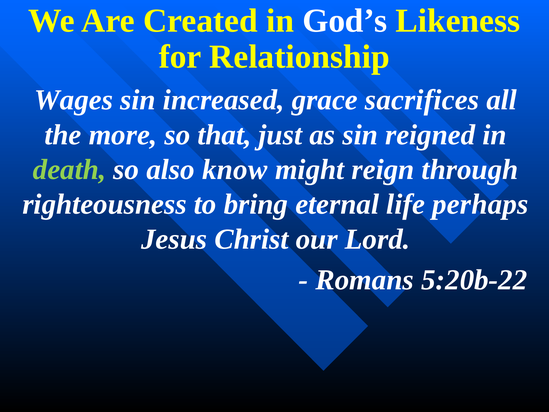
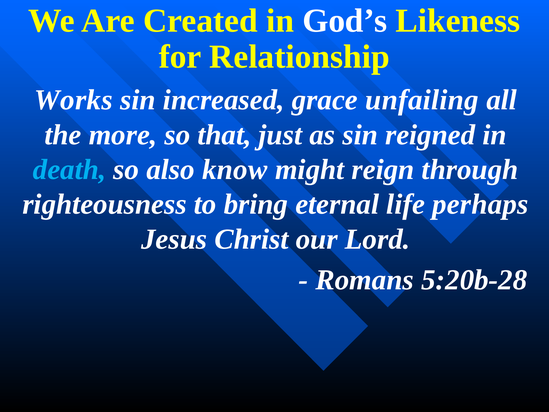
Wages: Wages -> Works
sacrifices: sacrifices -> unfailing
death colour: light green -> light blue
5:20b-22: 5:20b-22 -> 5:20b-28
